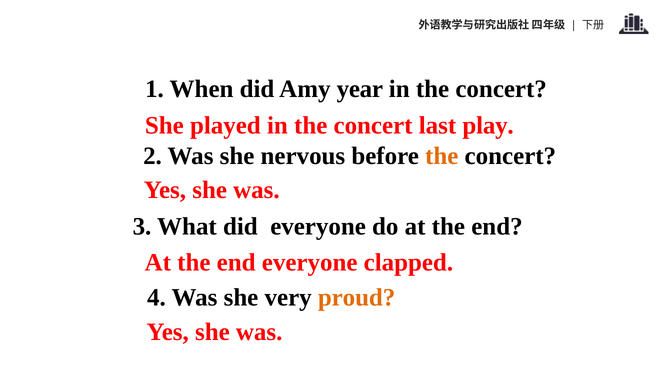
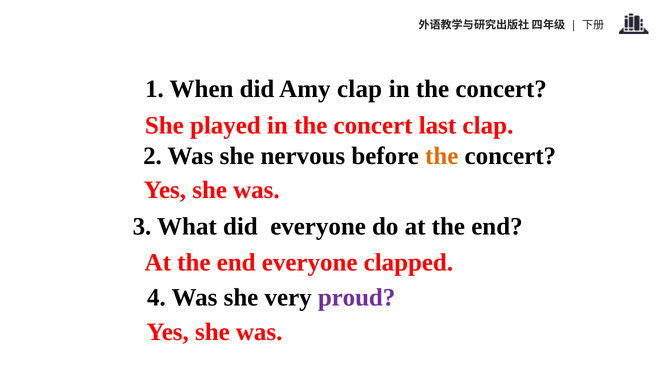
Amy year: year -> clap
last play: play -> clap
proud colour: orange -> purple
